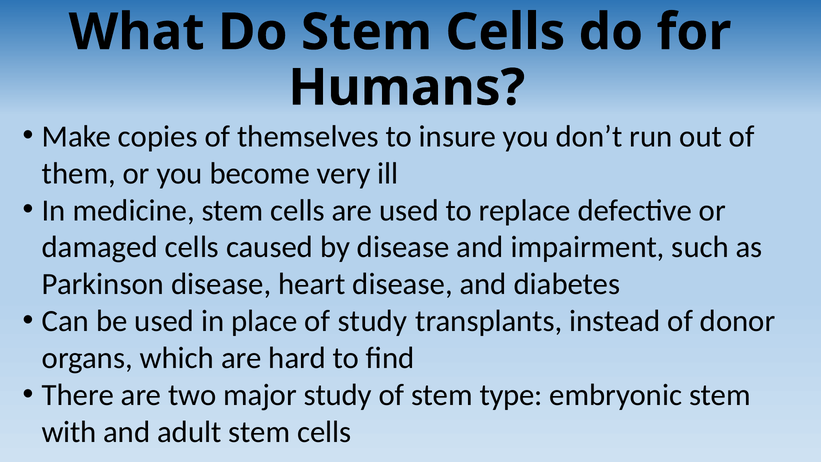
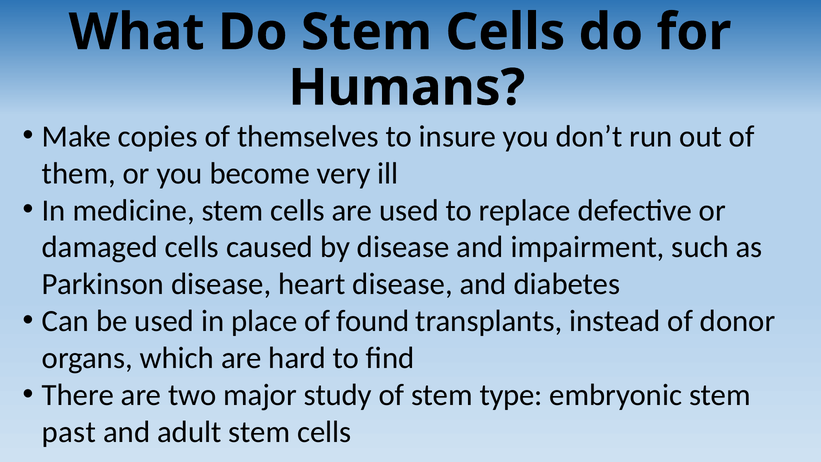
of study: study -> found
with: with -> past
